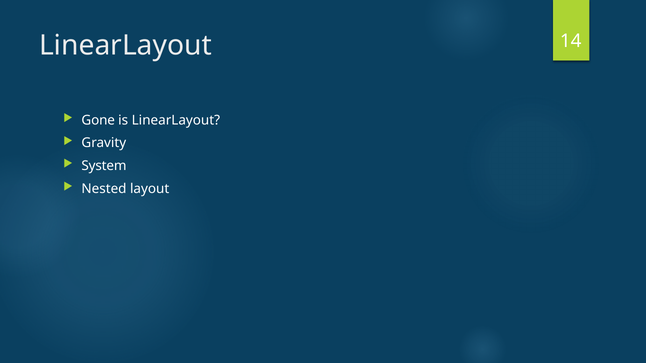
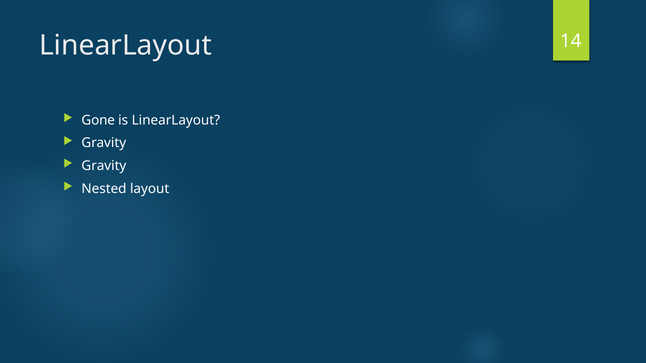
System at (104, 166): System -> Gravity
